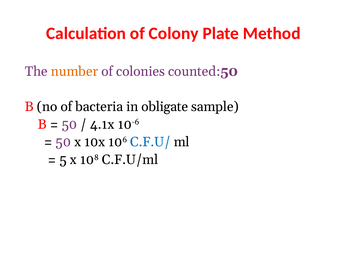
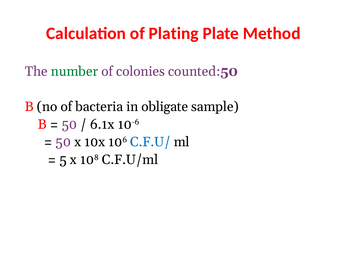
Colony: Colony -> Plating
number colour: orange -> green
4.1x: 4.1x -> 6.1x
